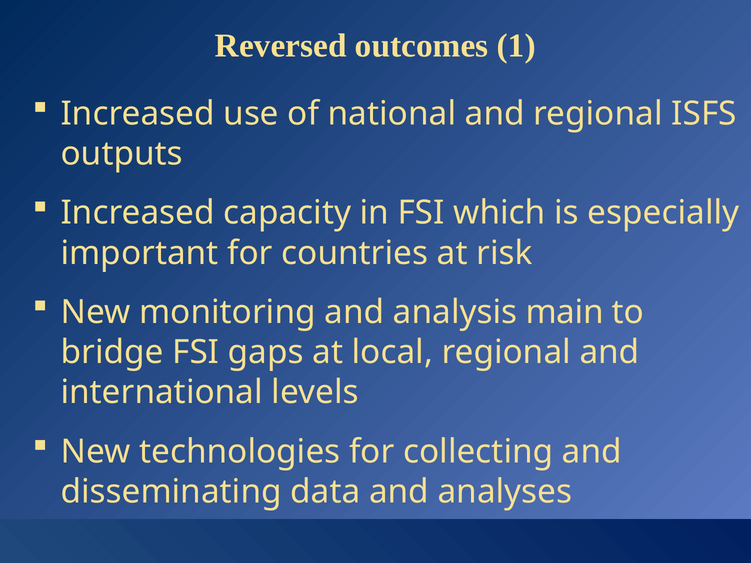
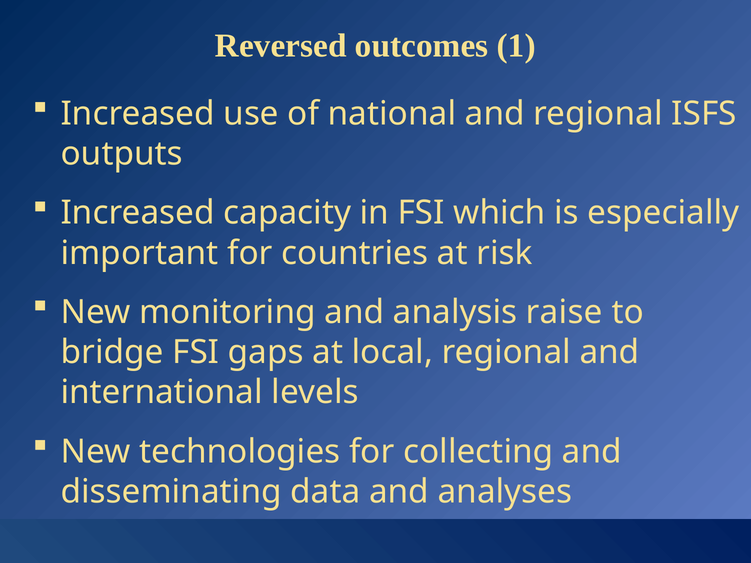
main: main -> raise
